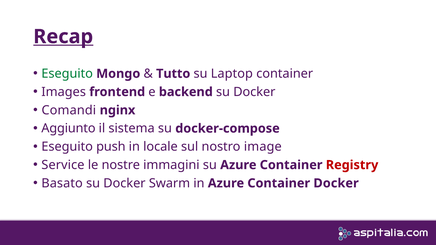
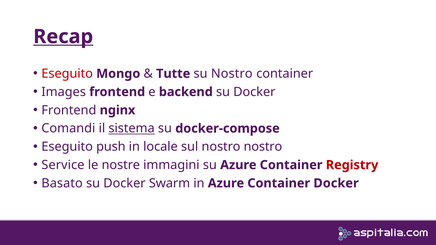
Eseguito at (67, 74) colour: green -> red
Tutto: Tutto -> Tutte
su Laptop: Laptop -> Nostro
Comandi at (69, 110): Comandi -> Frontend
Aggiunto: Aggiunto -> Comandi
sistema underline: none -> present
nostro image: image -> nostro
